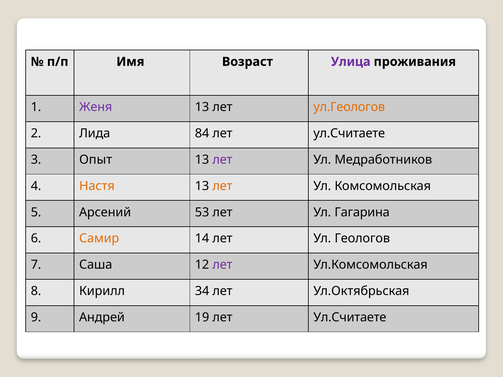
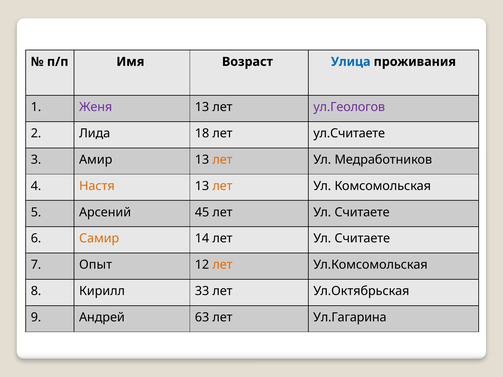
Улица colour: purple -> blue
ул.Геологов colour: orange -> purple
84: 84 -> 18
Опыт: Опыт -> Амир
лет at (222, 160) colour: purple -> orange
53: 53 -> 45
Гагарина at (362, 212): Гагарина -> Считаете
14 лет Ул Геологов: Геологов -> Считаете
Саша: Саша -> Опыт
лет at (222, 265) colour: purple -> orange
34: 34 -> 33
19: 19 -> 63
Ул.Считаете at (350, 318): Ул.Считаете -> Ул.Гагарина
